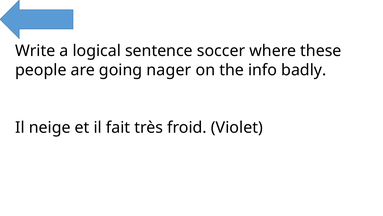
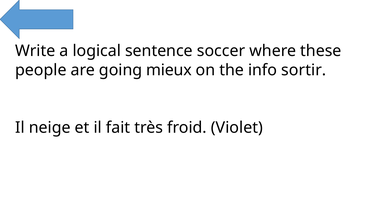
nager: nager -> mieux
badly: badly -> sortir
